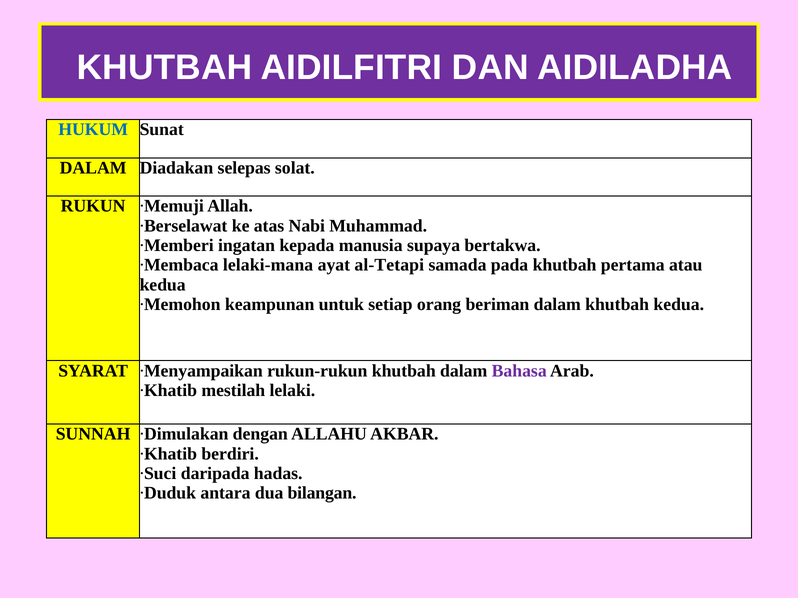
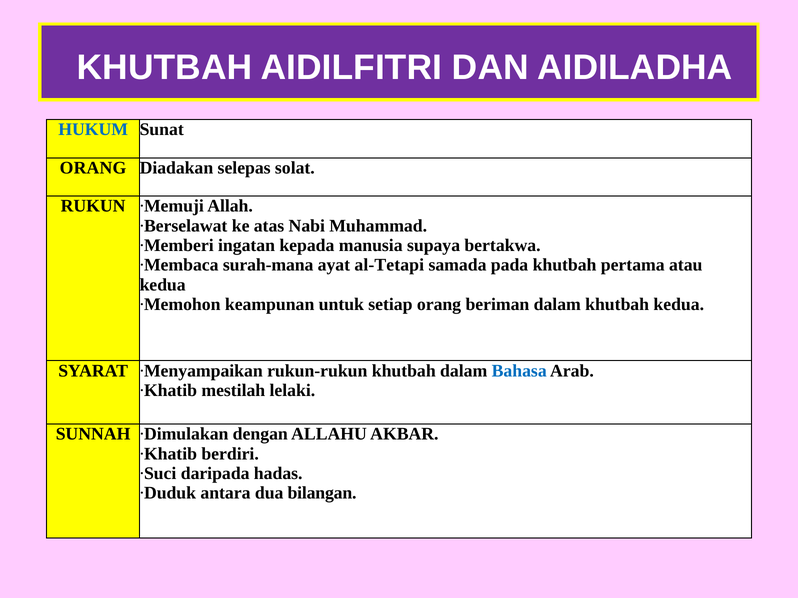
DALAM at (93, 168): DALAM -> ORANG
lelaki-mana: lelaki-mana -> surah-mana
Bahasa colour: purple -> blue
